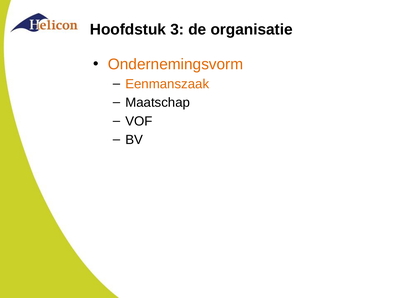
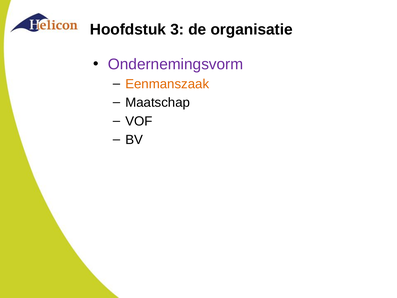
Ondernemingsvorm colour: orange -> purple
